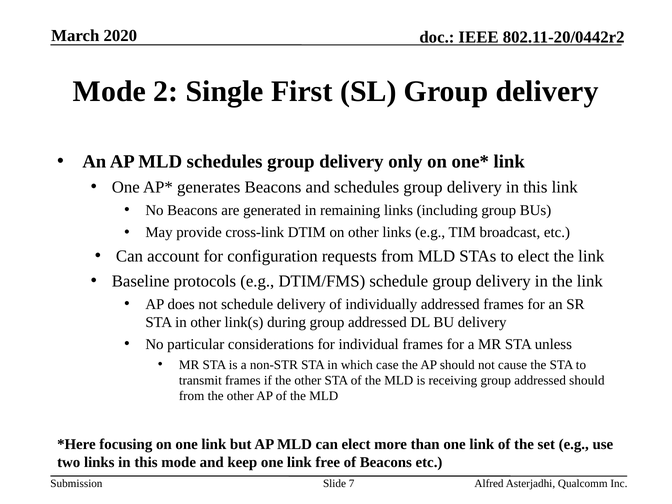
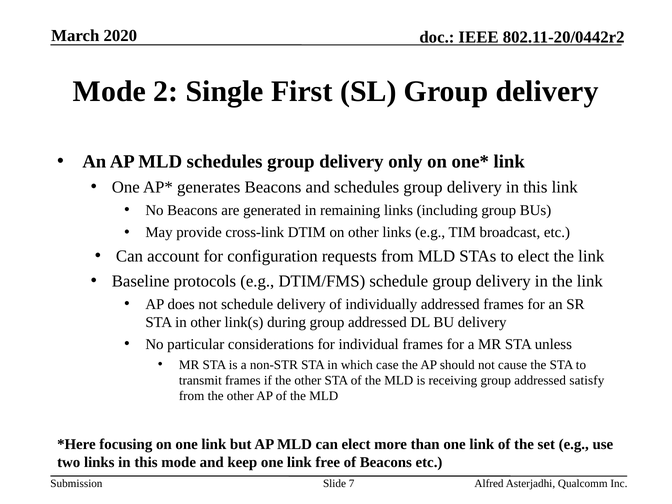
addressed should: should -> satisfy
